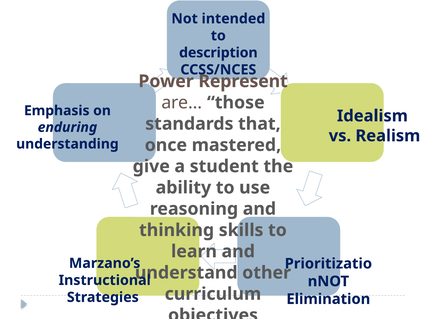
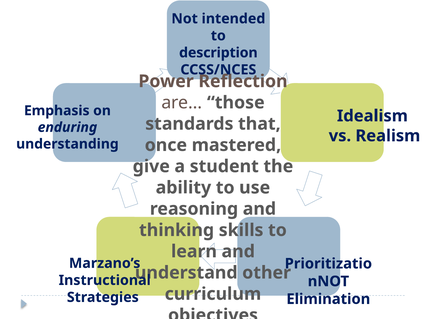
Represent: Represent -> Reflection
